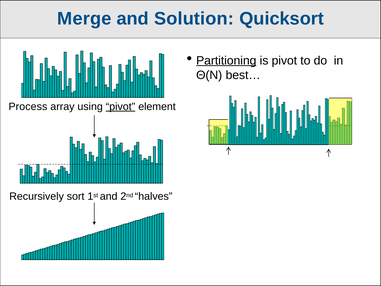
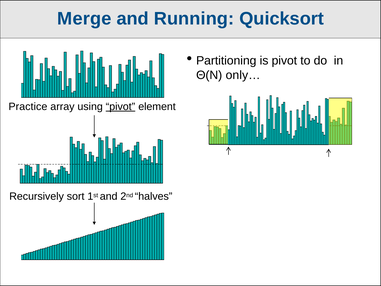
Solution: Solution -> Running
Partitioning underline: present -> none
best…: best… -> only…
Process: Process -> Practice
